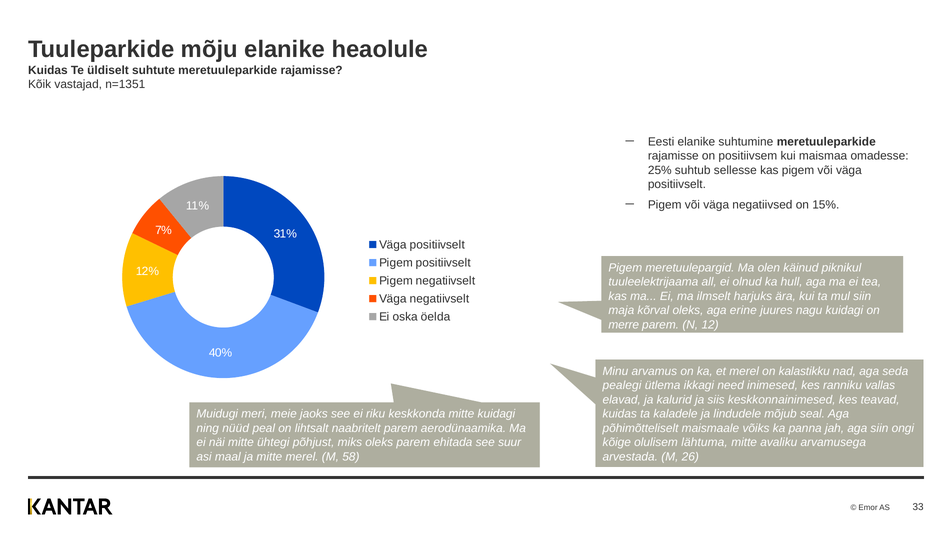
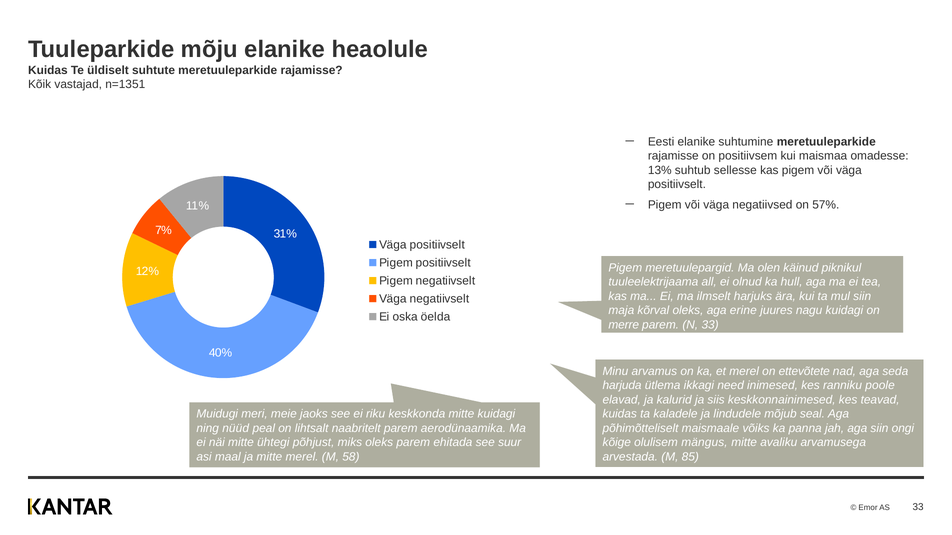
25%: 25% -> 13%
15%: 15% -> 57%
N 12: 12 -> 33
kalastikku: kalastikku -> ettevõtete
pealegi: pealegi -> harjuda
vallas: vallas -> poole
lähtuma: lähtuma -> mängus
26: 26 -> 85
